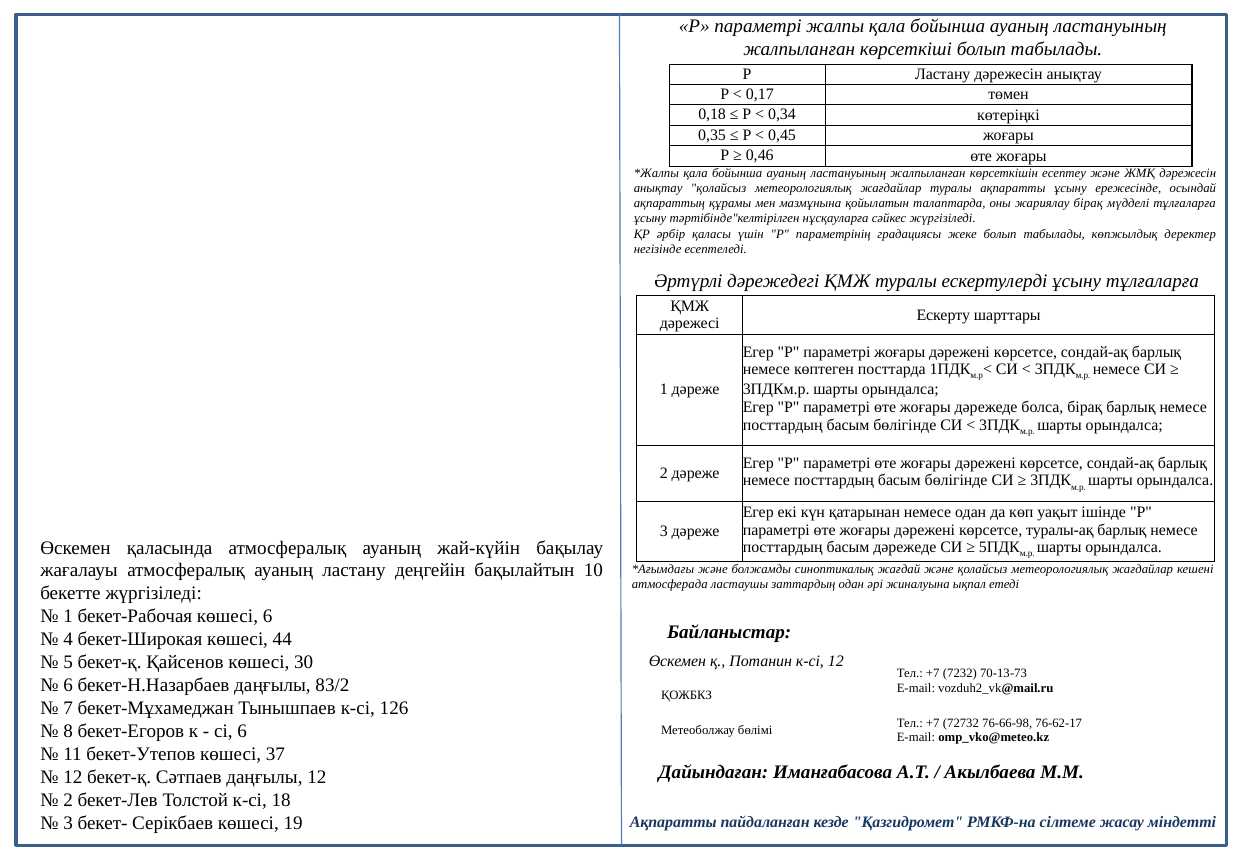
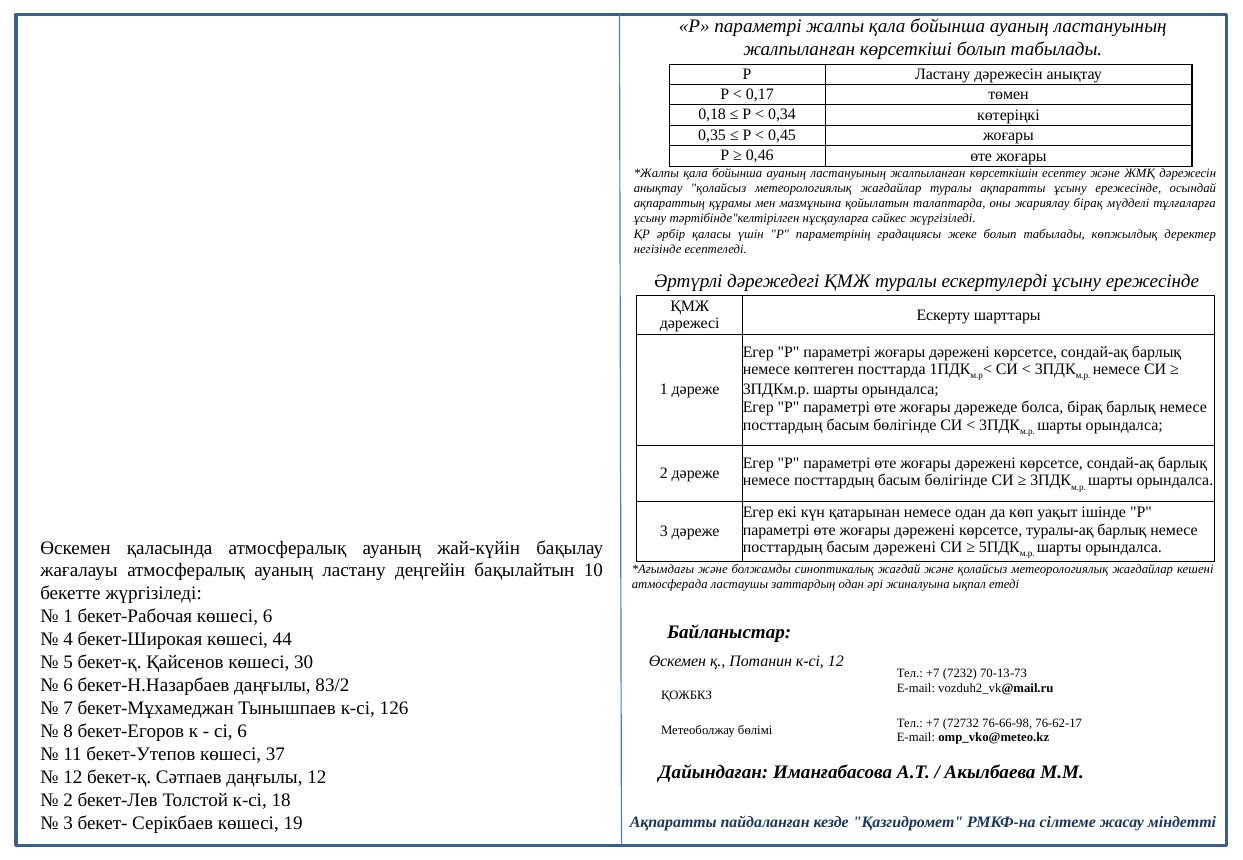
ескертулерді ұсыну тұлғаларға: тұлғаларға -> ережесінде
басым дәрежеде: дәрежеде -> дәрежені
